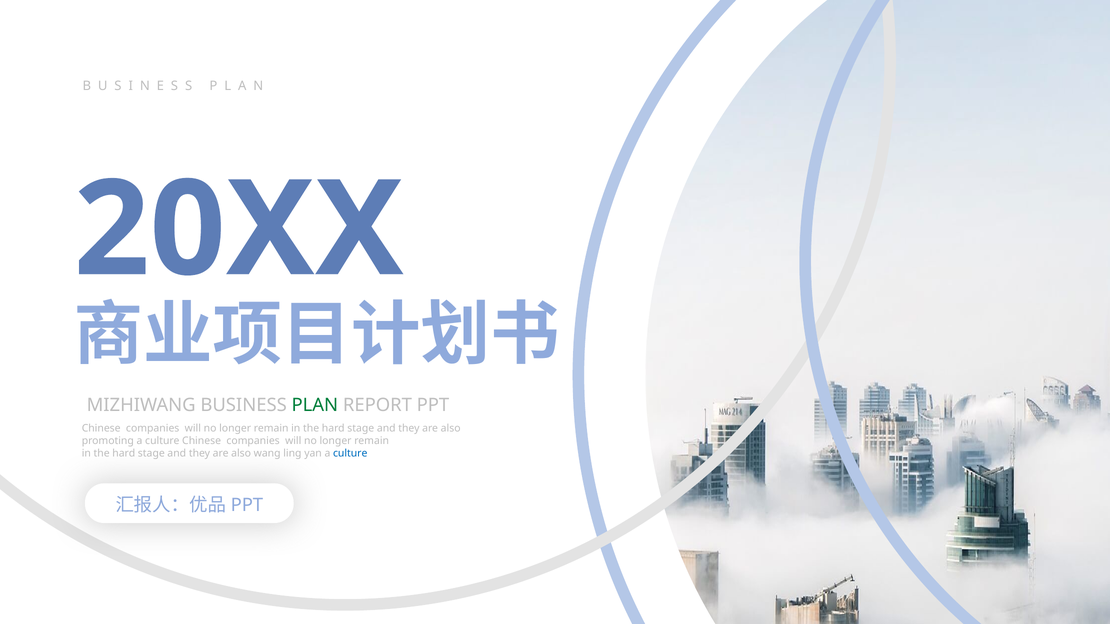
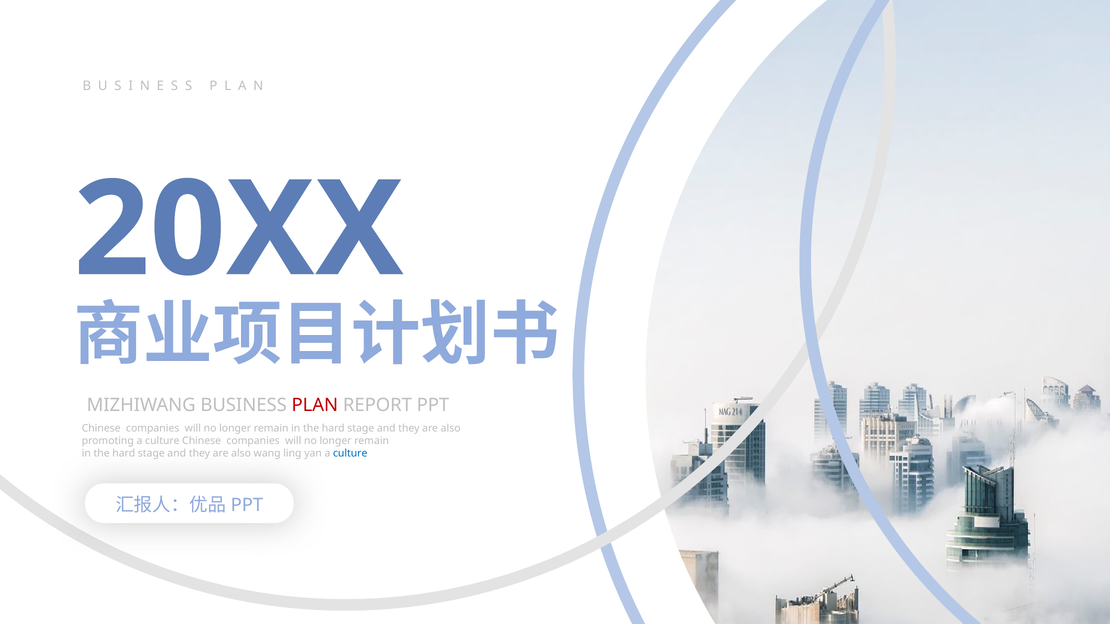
PLAN colour: green -> red
